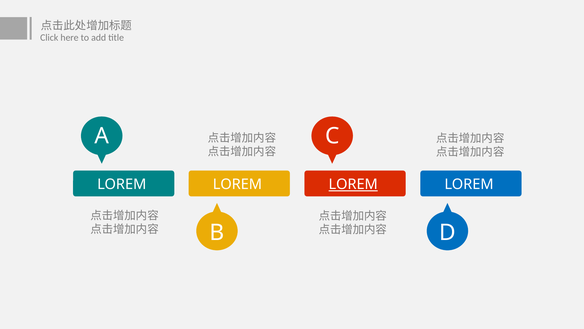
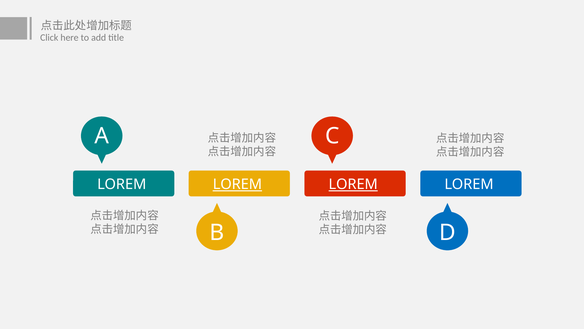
LOREM at (237, 184) underline: none -> present
